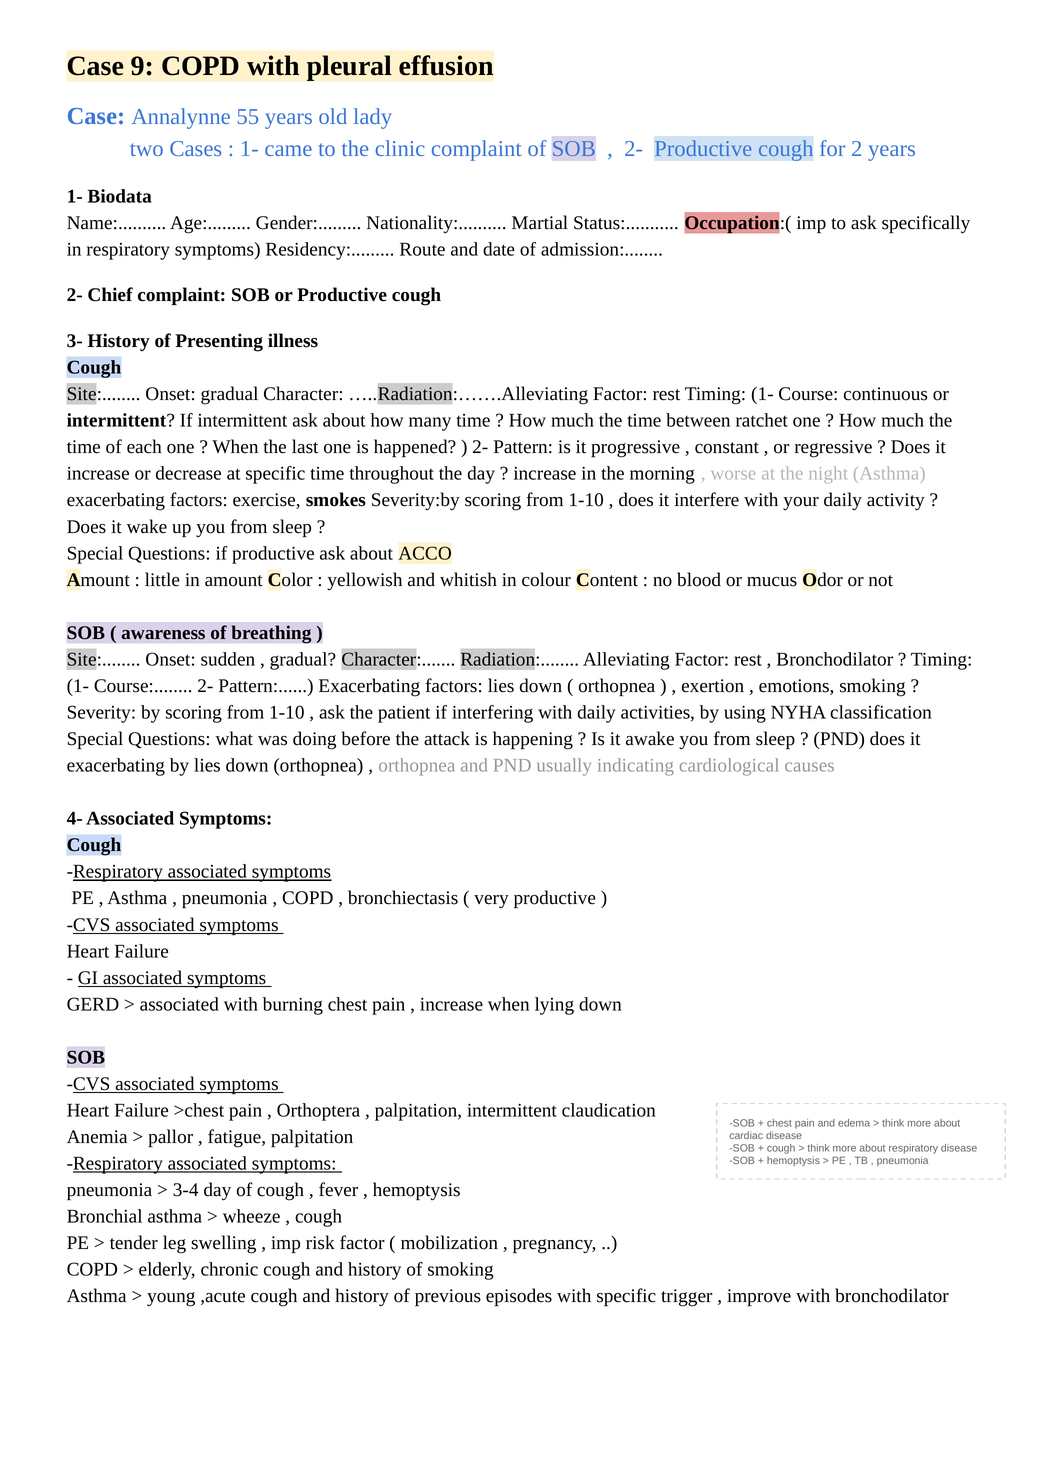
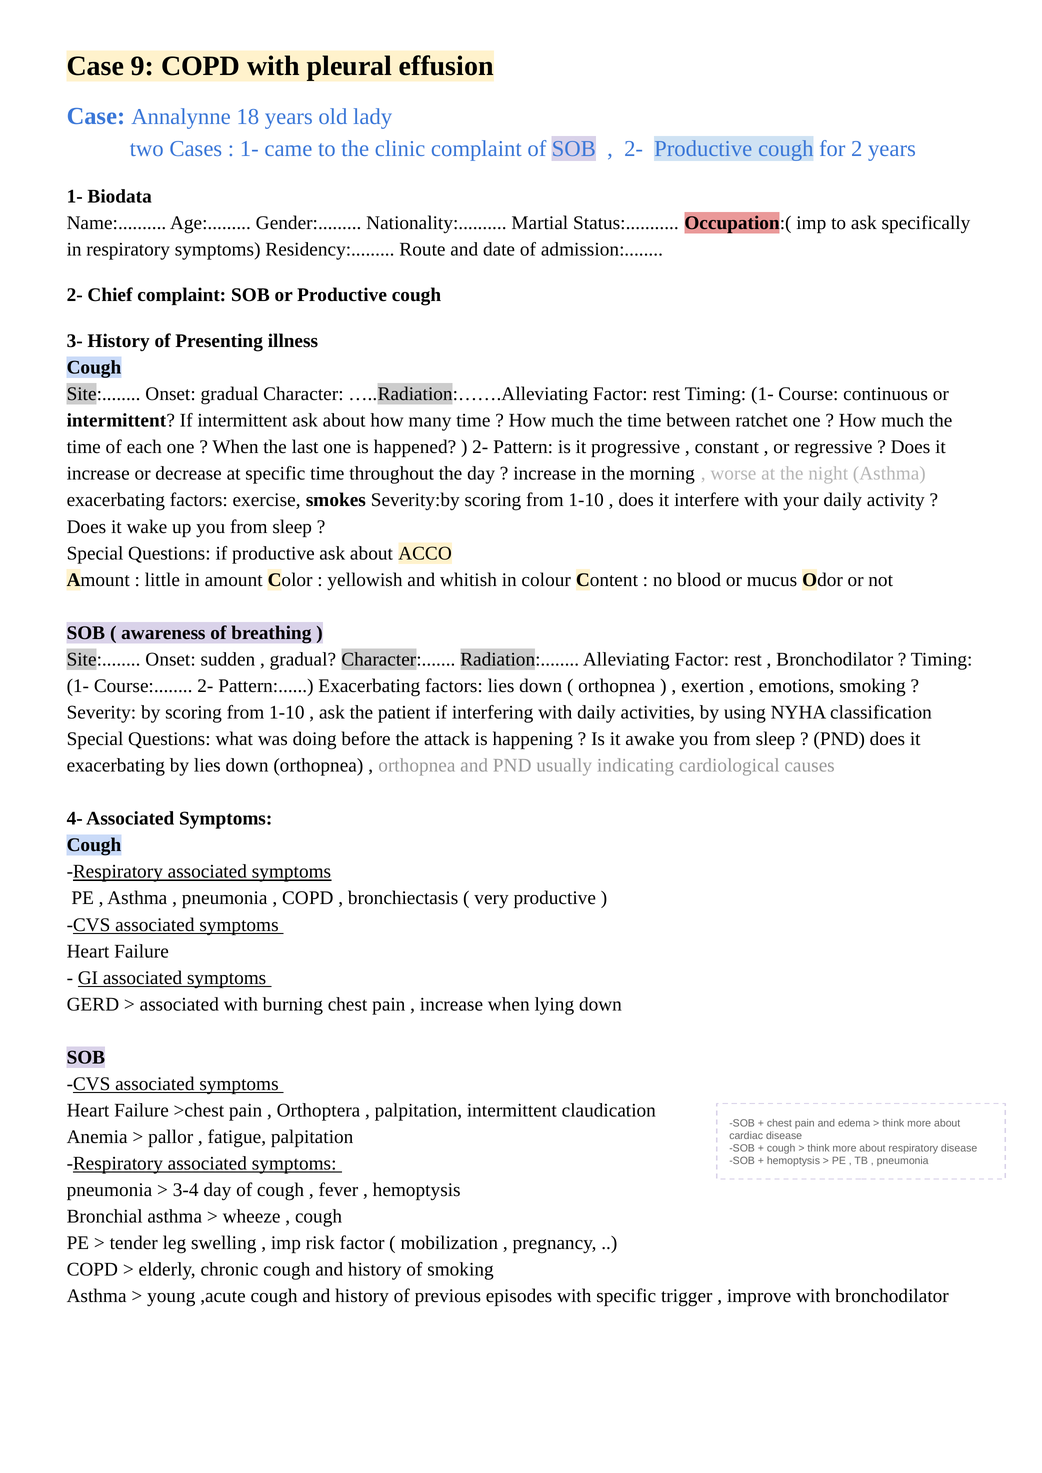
55: 55 -> 18
